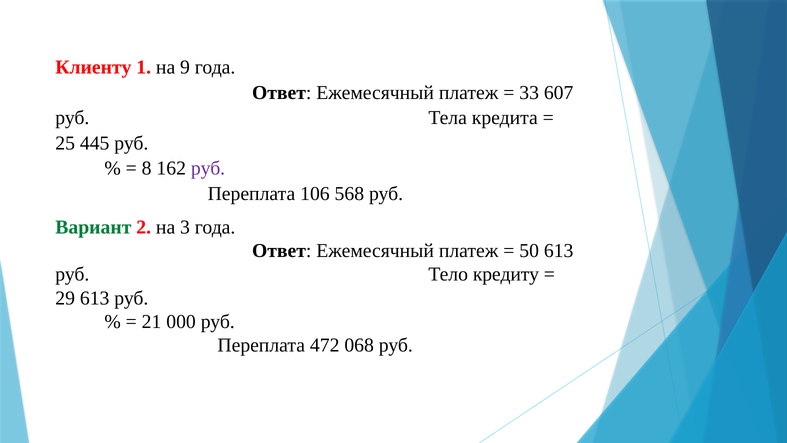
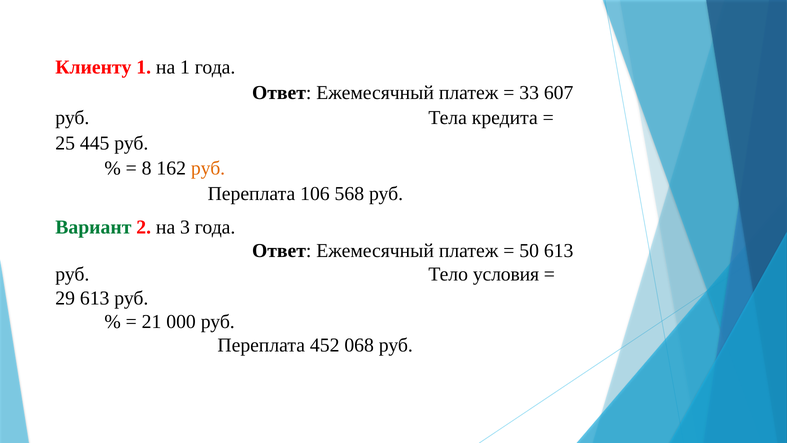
на 9: 9 -> 1
руб at (208, 168) colour: purple -> orange
кредиту: кредиту -> условия
472: 472 -> 452
